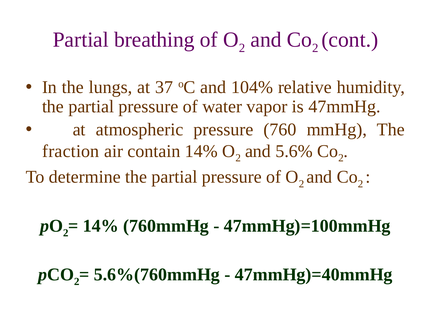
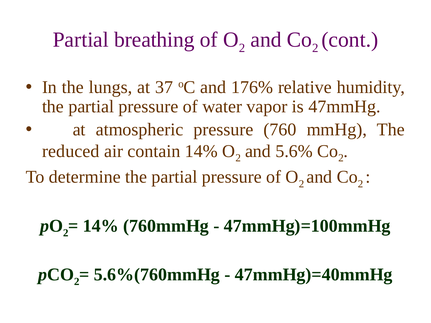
104%: 104% -> 176%
fraction: fraction -> reduced
